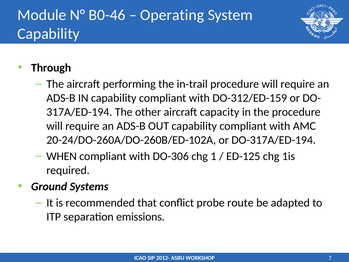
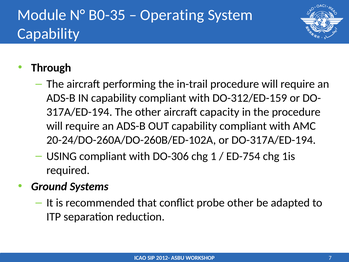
B0-46: B0-46 -> B0-35
WHEN: WHEN -> USING
ED-125: ED-125 -> ED-754
probe route: route -> other
emissions: emissions -> reduction
